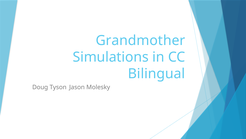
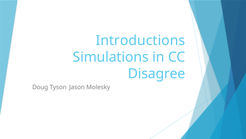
Grandmother: Grandmother -> Introductions
Bilingual: Bilingual -> Disagree
